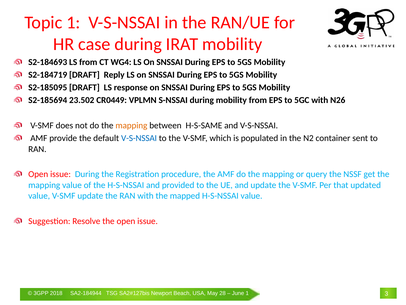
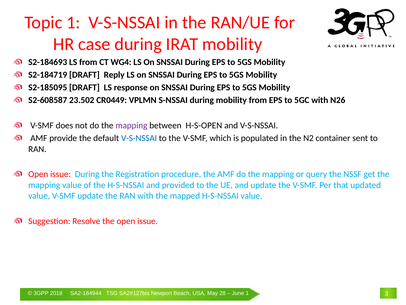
S2-185694: S2-185694 -> S2-608587
mapping at (131, 125) colour: orange -> purple
H-S-SAME: H-S-SAME -> H-S-OPEN
